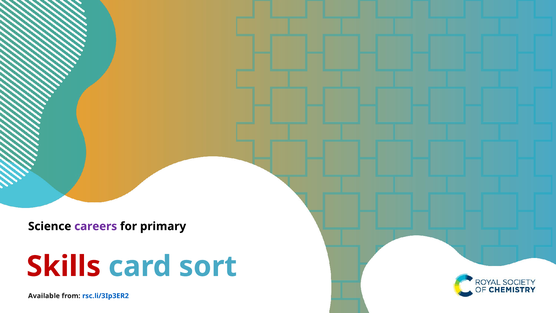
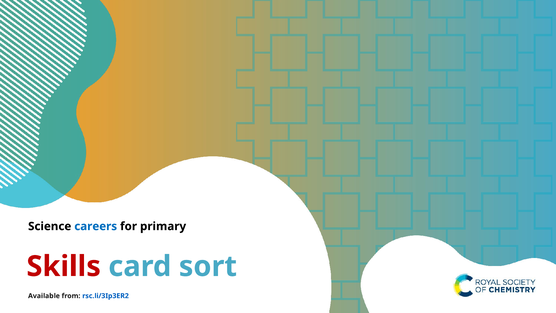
careers colour: purple -> blue
